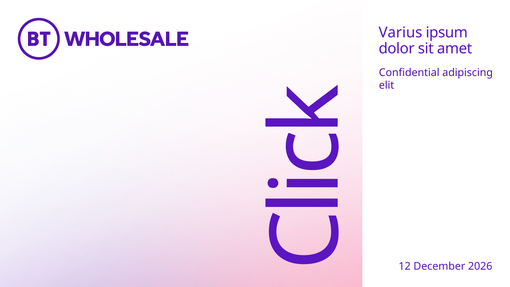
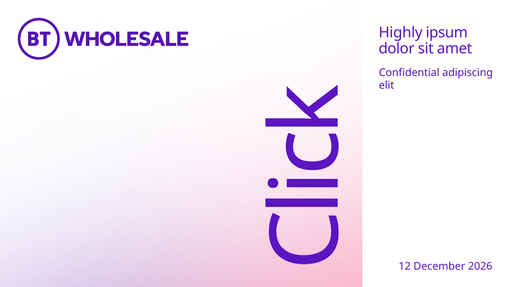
Varius: Varius -> Highly
